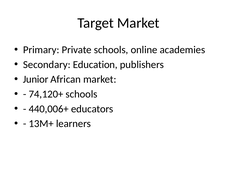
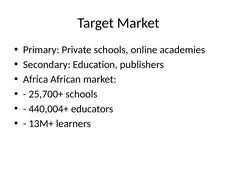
Junior: Junior -> Africa
74,120+: 74,120+ -> 25,700+
440,006+: 440,006+ -> 440,004+
